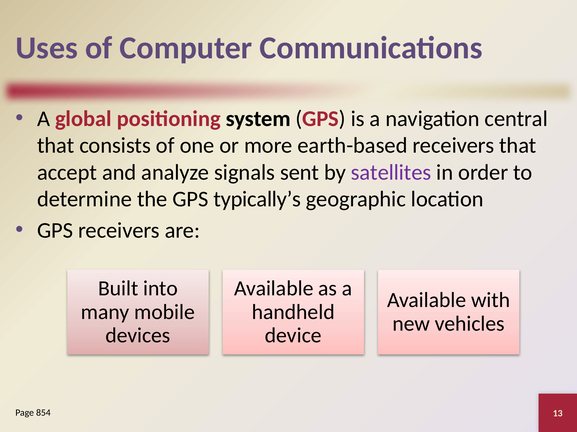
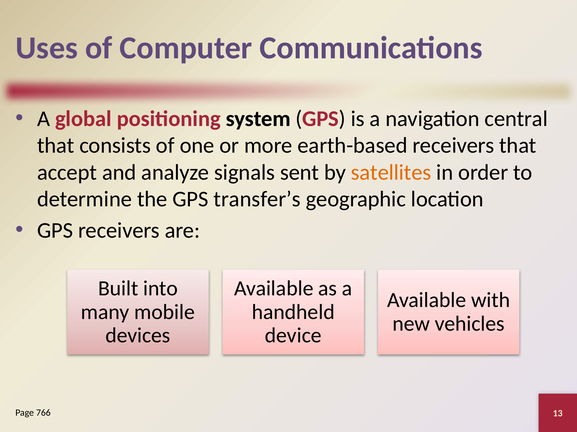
satellites colour: purple -> orange
typically’s: typically’s -> transfer’s
854: 854 -> 766
